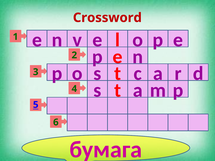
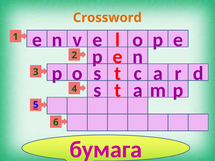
Crossword colour: red -> orange
